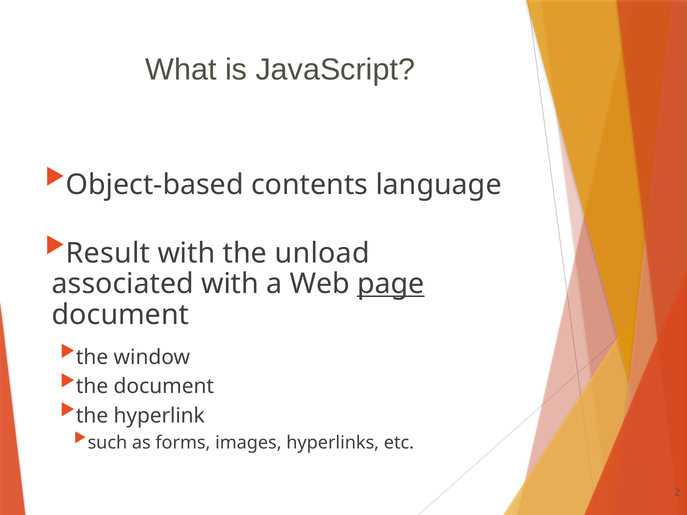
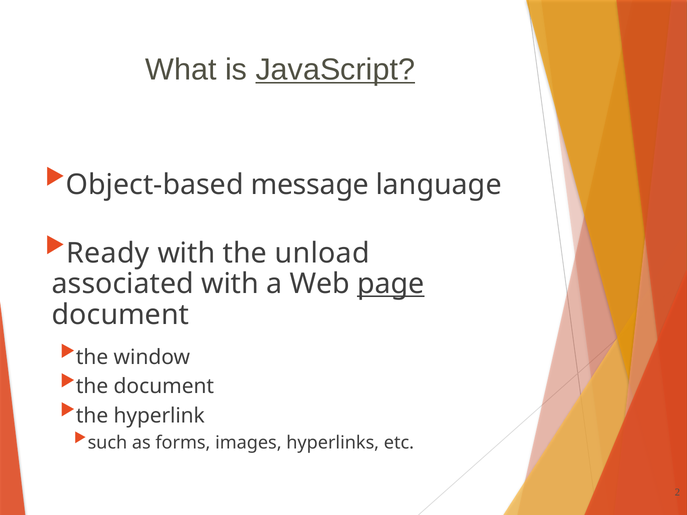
JavaScript underline: none -> present
contents: contents -> message
Result: Result -> Ready
